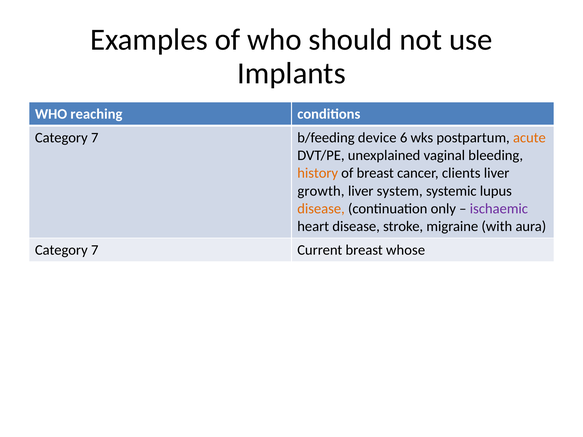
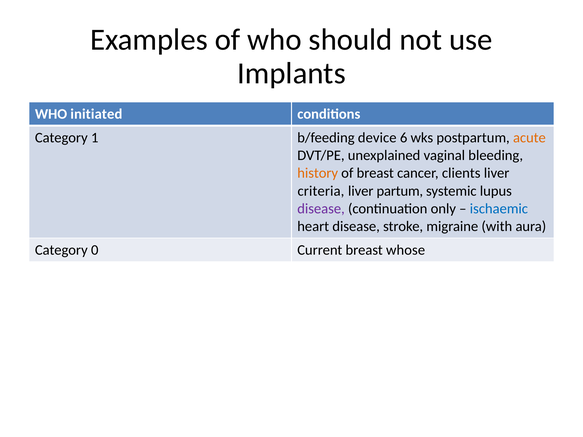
reaching: reaching -> initiated
7 at (95, 138): 7 -> 1
growth: growth -> criteria
system: system -> partum
disease at (321, 209) colour: orange -> purple
ischaemic colour: purple -> blue
7 at (95, 250): 7 -> 0
